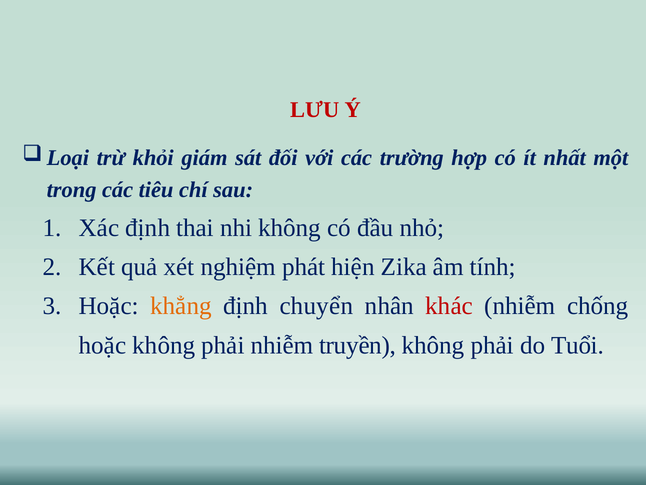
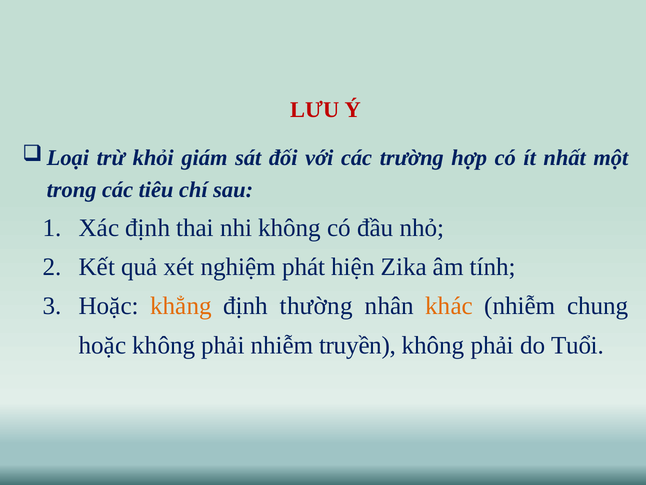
chuyển: chuyển -> thường
khác colour: red -> orange
chống: chống -> chung
